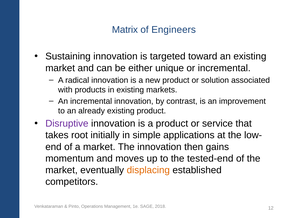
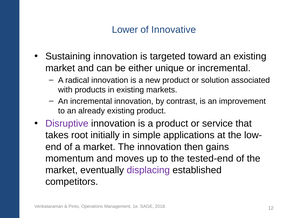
Matrix: Matrix -> Lower
Engineers: Engineers -> Innovative
displacing colour: orange -> purple
